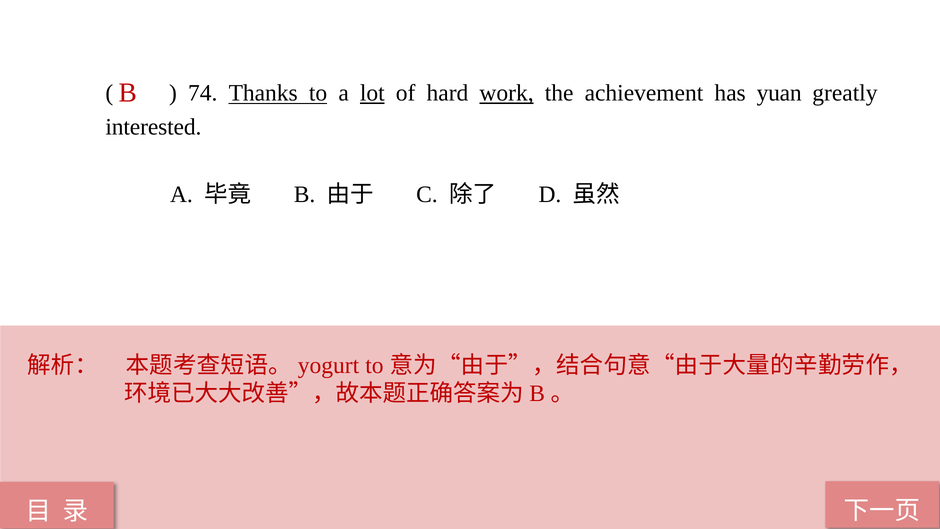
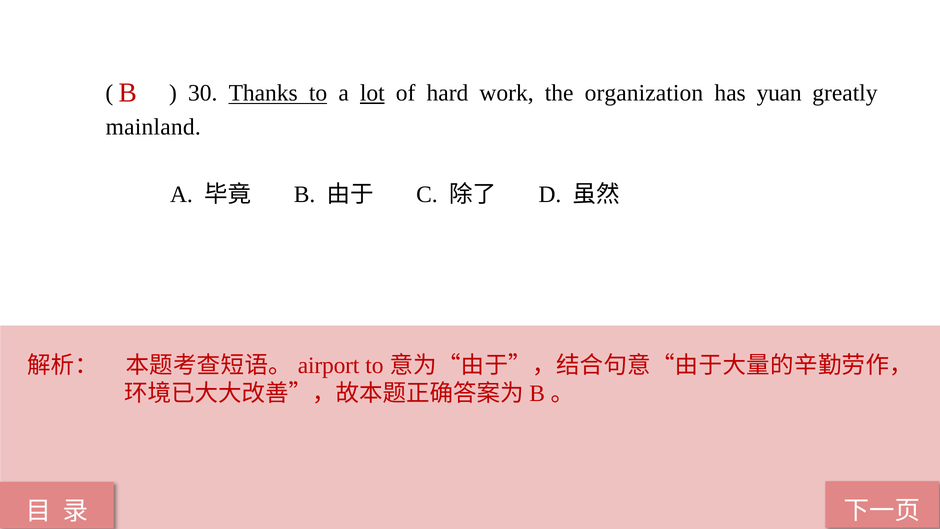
74: 74 -> 30
work underline: present -> none
achievement: achievement -> organization
interested: interested -> mainland
yogurt: yogurt -> airport
